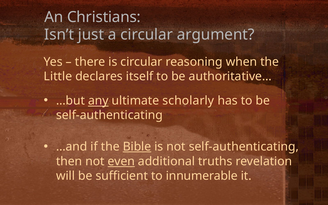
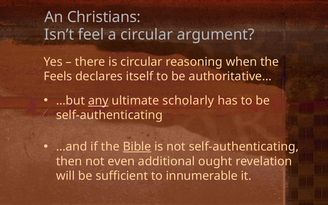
just: just -> feel
Little: Little -> Feels
even underline: present -> none
truths: truths -> ought
